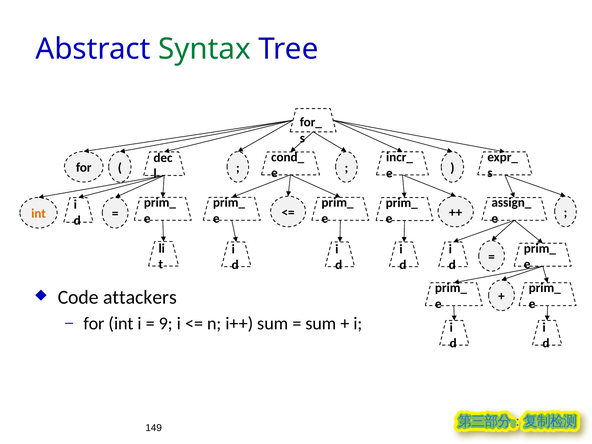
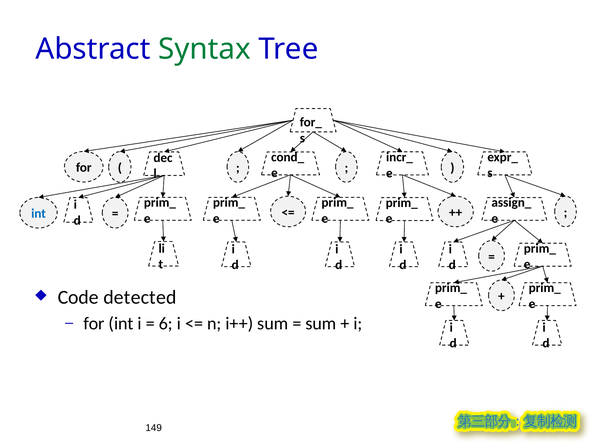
int at (39, 214) colour: orange -> blue
attackers: attackers -> detected
9: 9 -> 6
